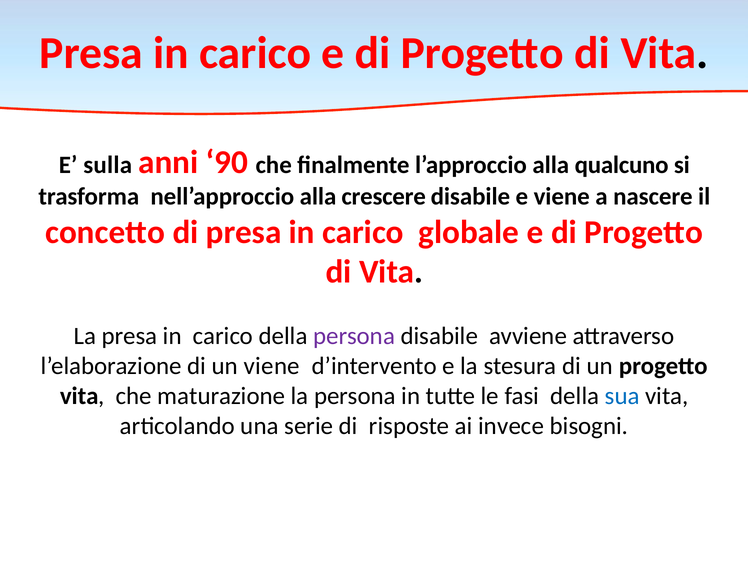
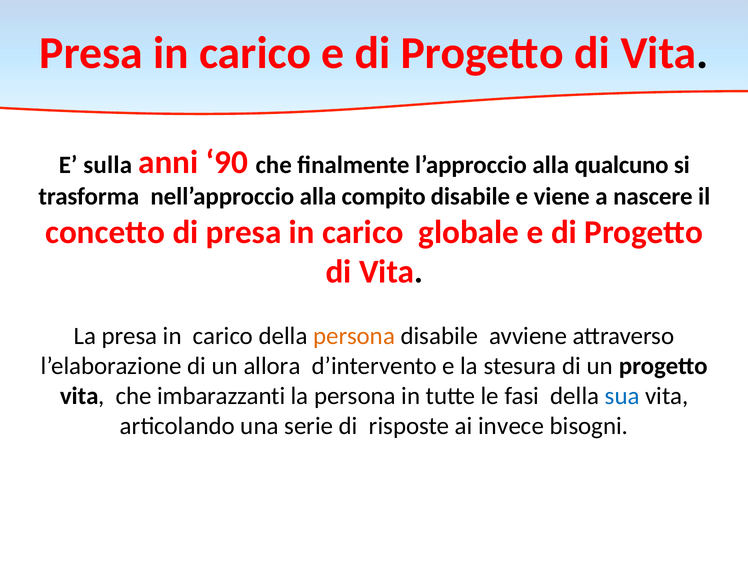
crescere: crescere -> compito
persona at (354, 336) colour: purple -> orange
un viene: viene -> allora
maturazione: maturazione -> imbarazzanti
